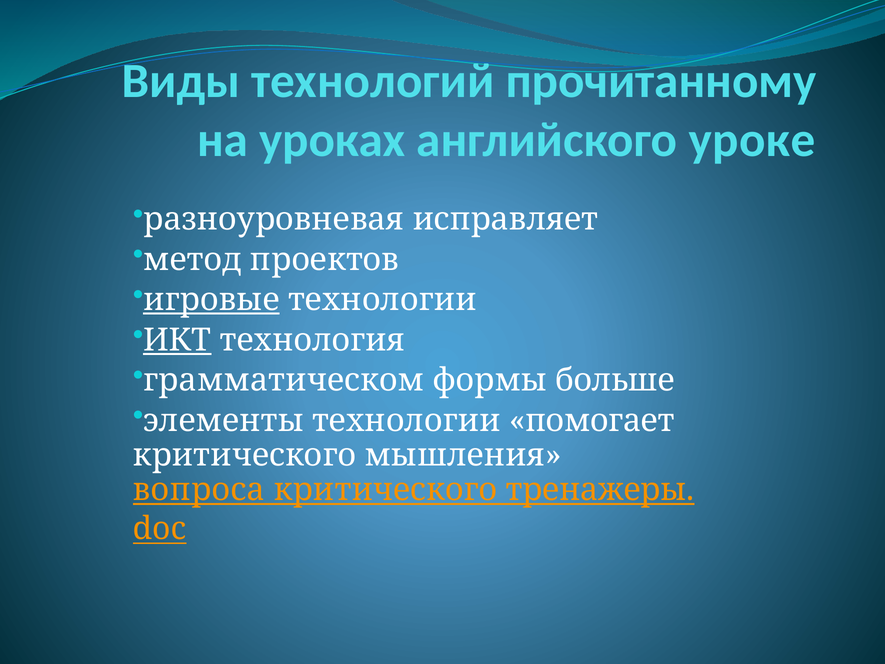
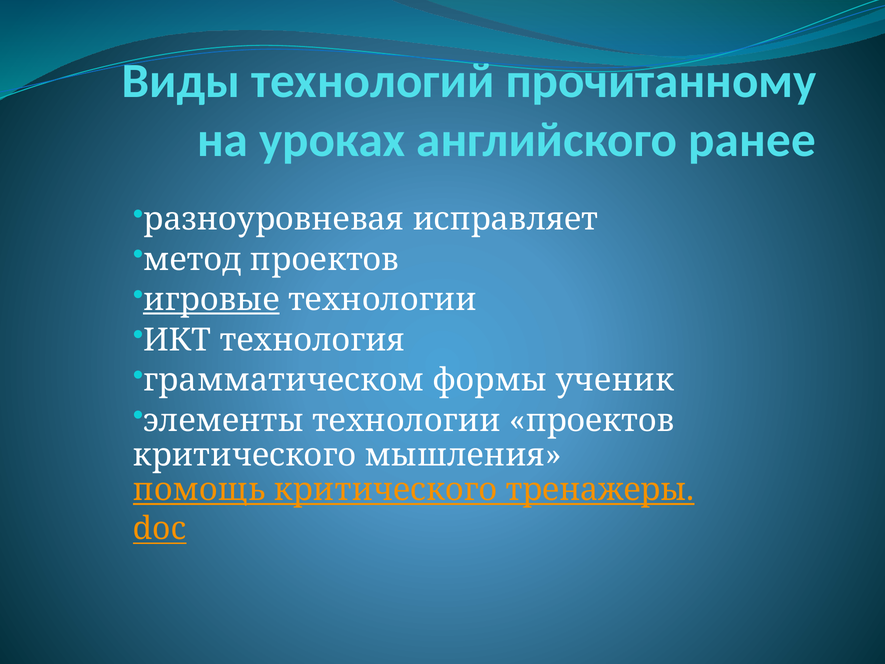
уроке: уроке -> ранее
ИКТ underline: present -> none
больше: больше -> ученик
технологии помогает: помогает -> проектов
вопроса: вопроса -> помощь
